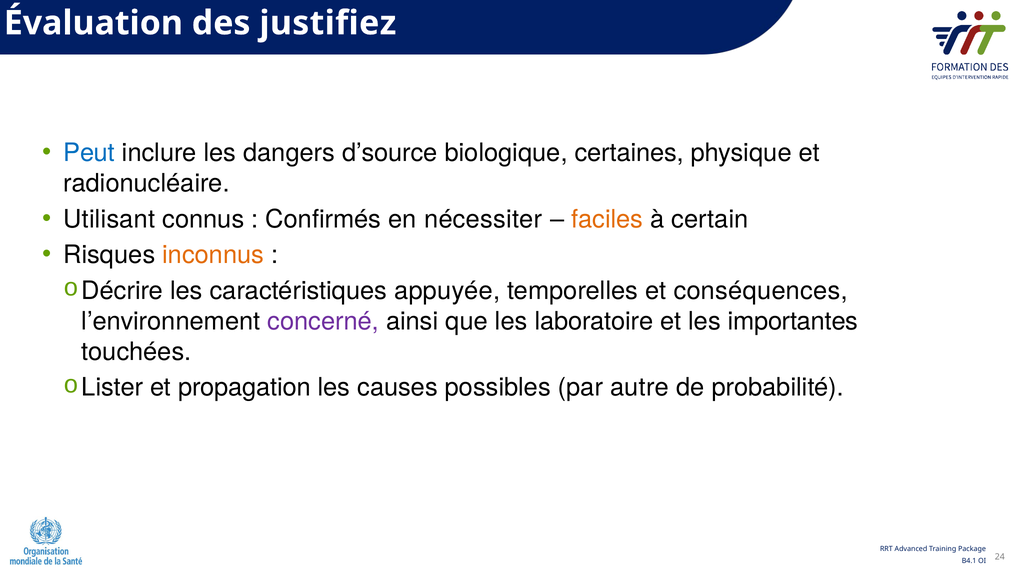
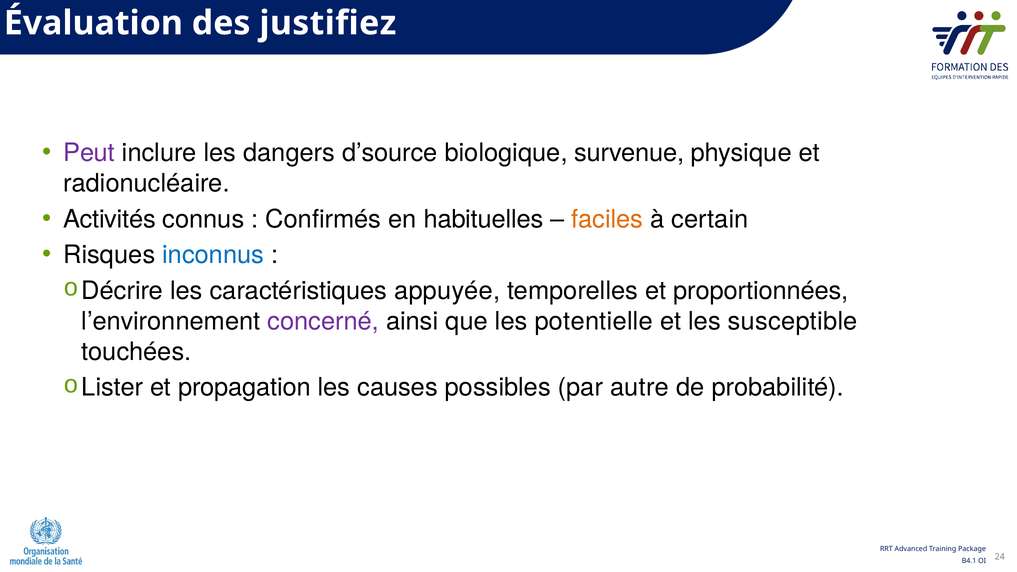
Peut colour: blue -> purple
certaines: certaines -> survenue
Utilisant: Utilisant -> Activités
nécessiter: nécessiter -> habituelles
inconnus colour: orange -> blue
conséquences: conséquences -> proportionnées
laboratoire: laboratoire -> potentielle
importantes: importantes -> susceptible
